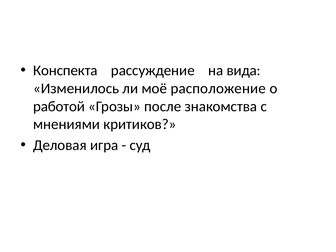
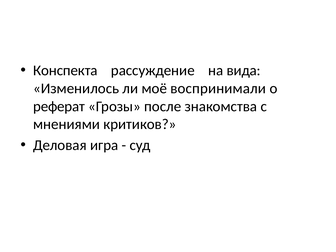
расположение: расположение -> воспринимали
работой: работой -> реферат
